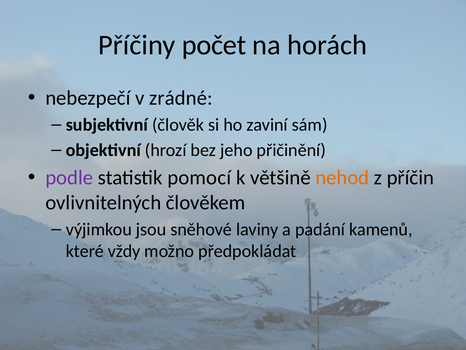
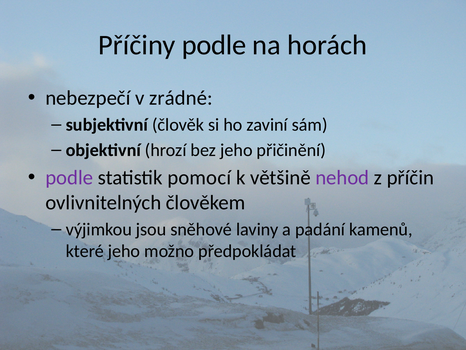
Příčiny počet: počet -> podle
nehod colour: orange -> purple
které vždy: vždy -> jeho
